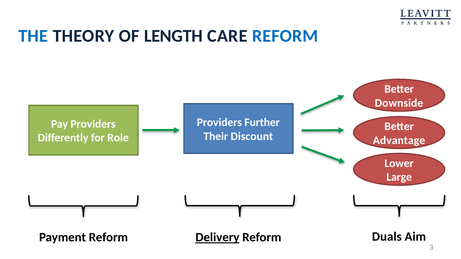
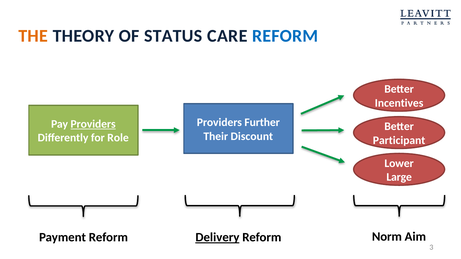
THE colour: blue -> orange
LENGTH: LENGTH -> STATUS
Downside: Downside -> Incentives
Providers at (93, 124) underline: none -> present
Advantage: Advantage -> Participant
Duals: Duals -> Norm
